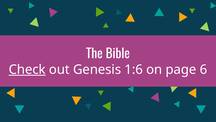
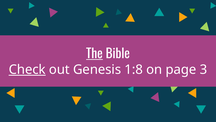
The underline: none -> present
1:6: 1:6 -> 1:8
6: 6 -> 3
